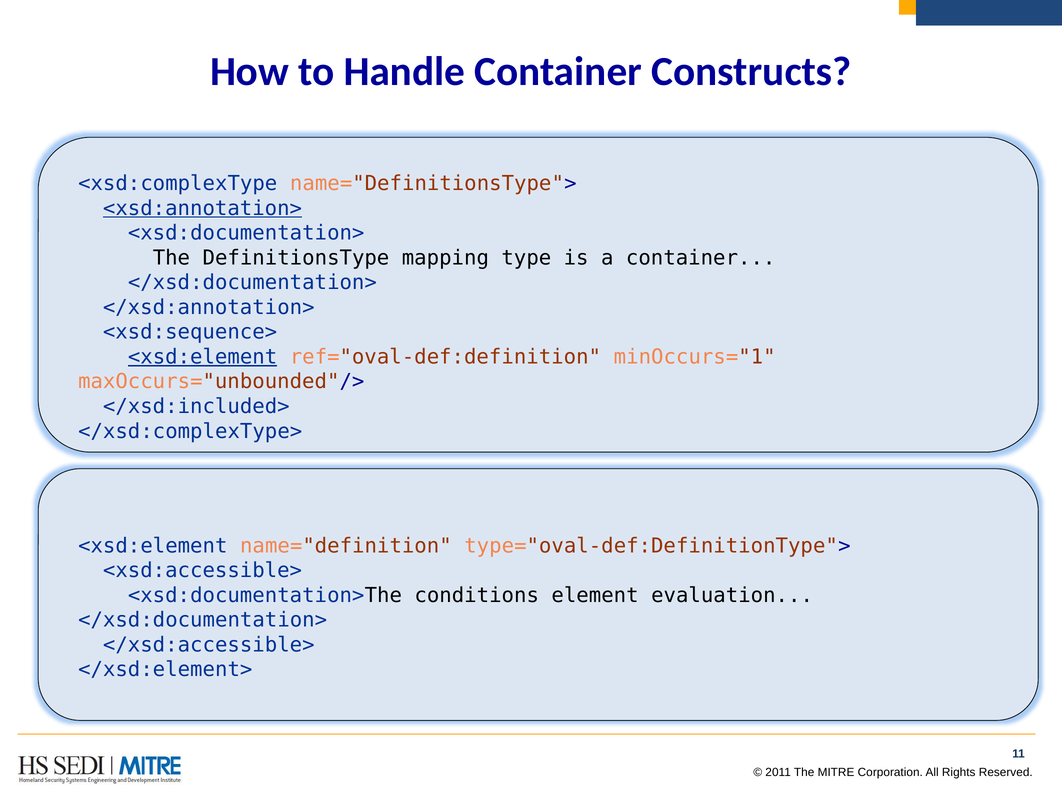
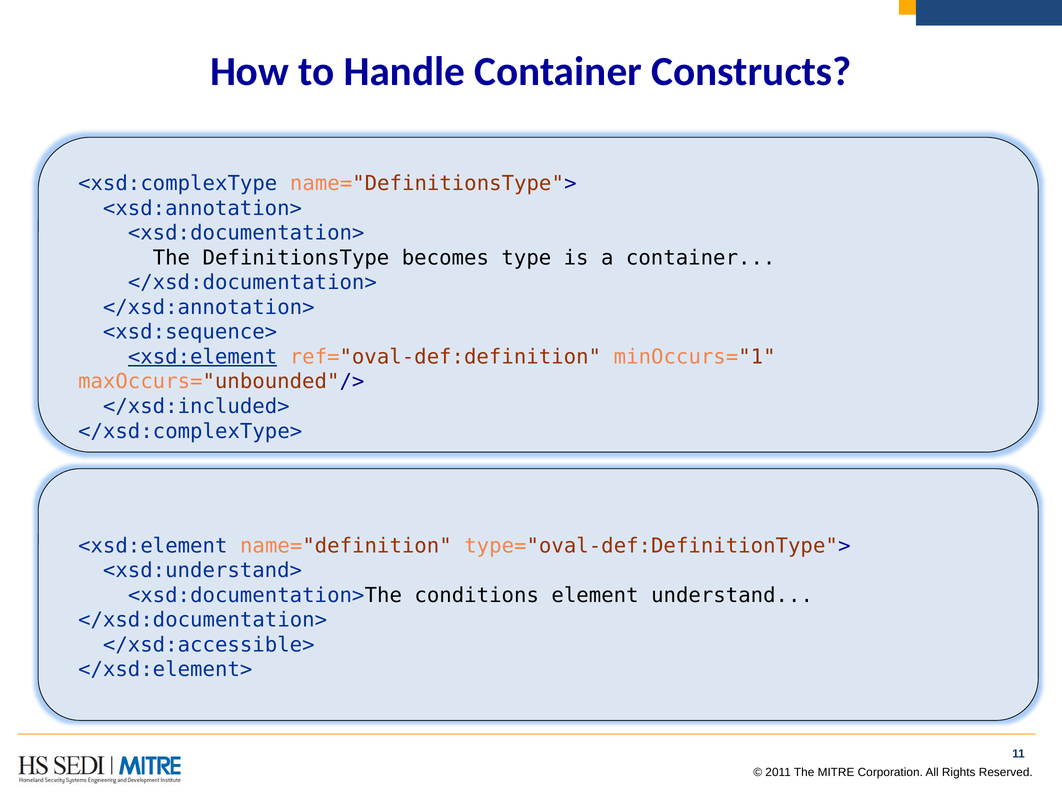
<xsd:annotation> underline: present -> none
mapping: mapping -> becomes
<xsd:accessible>: <xsd:accessible> -> <xsd:understand>
evaluation: evaluation -> understand
